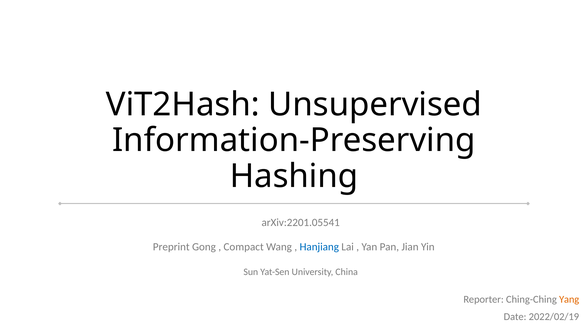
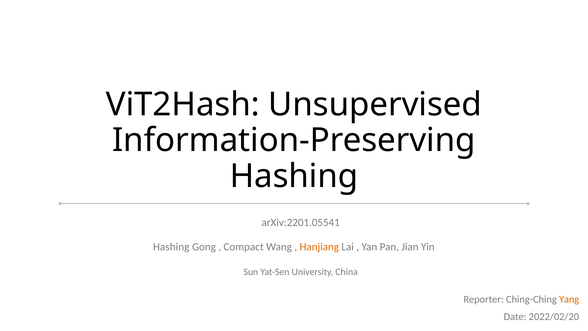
Preprint at (171, 247): Preprint -> Hashing
Hanjiang colour: blue -> orange
2022/02/19: 2022/02/19 -> 2022/02/20
